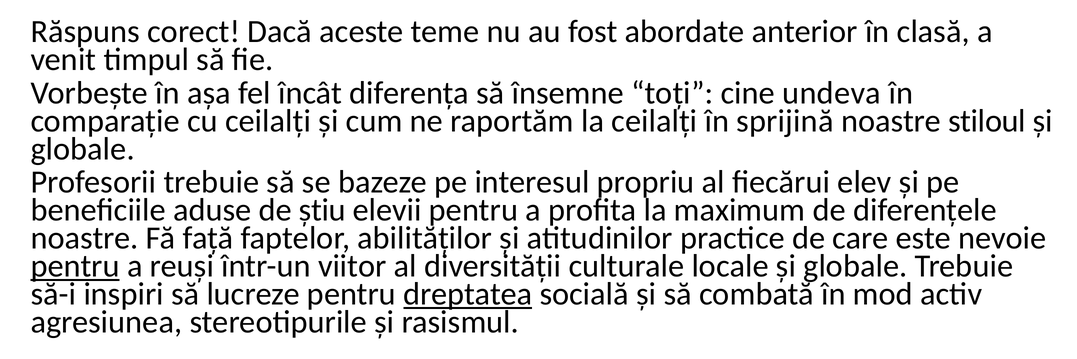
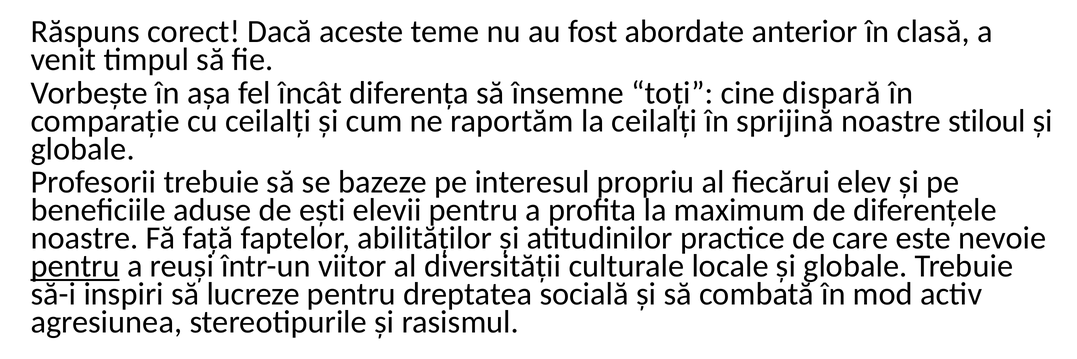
undeva: undeva -> dispară
știu: știu -> ești
dreptatea underline: present -> none
